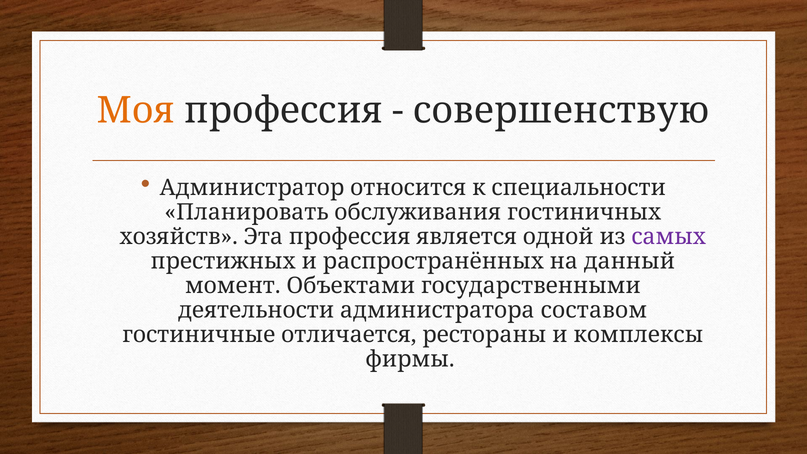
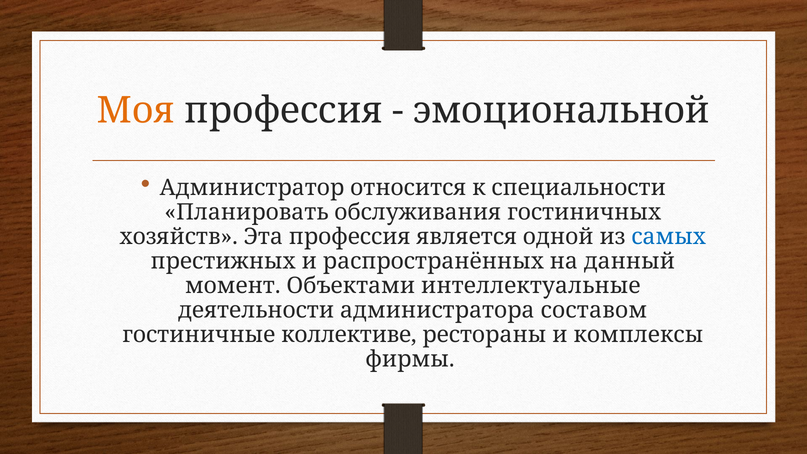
совершенствую: совершенствую -> эмоциональной
самых colour: purple -> blue
государственными: государственными -> интеллектуальные
отличается: отличается -> коллективе
